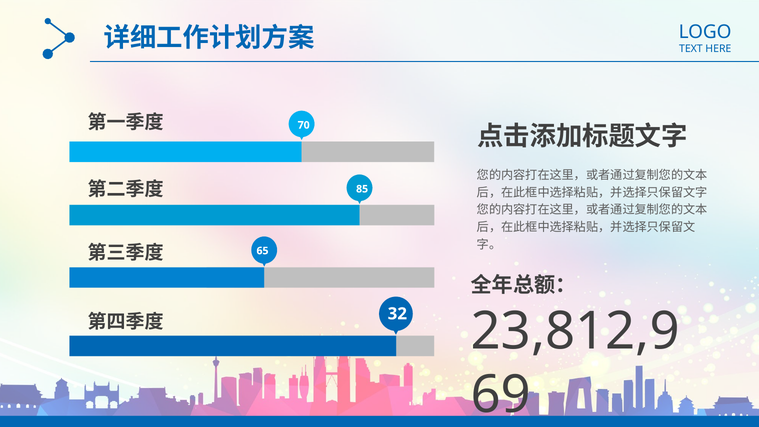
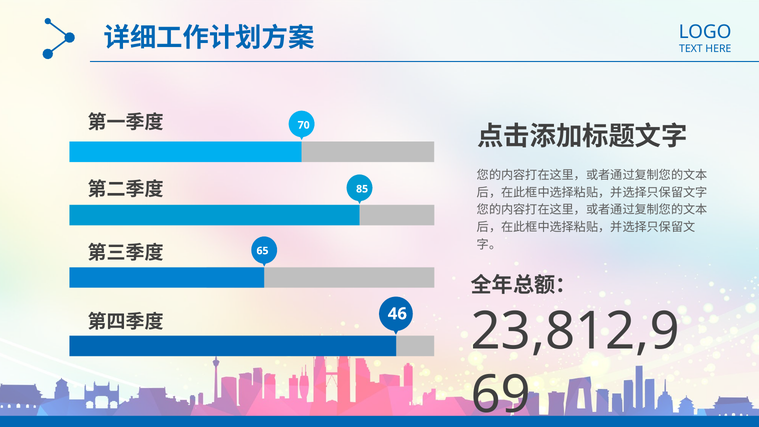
32: 32 -> 46
